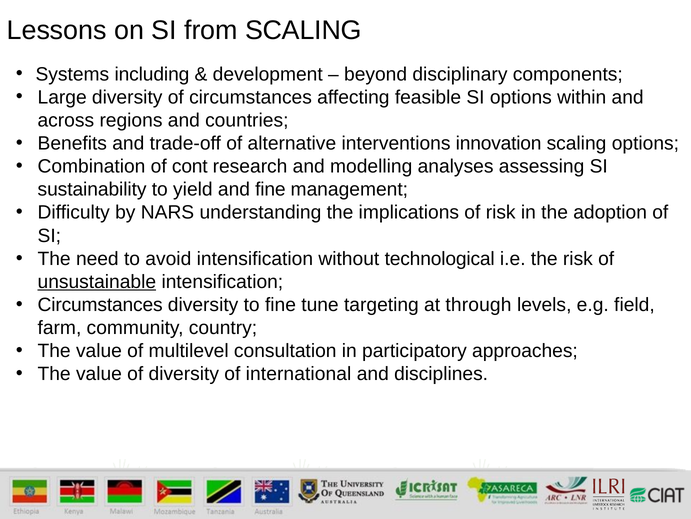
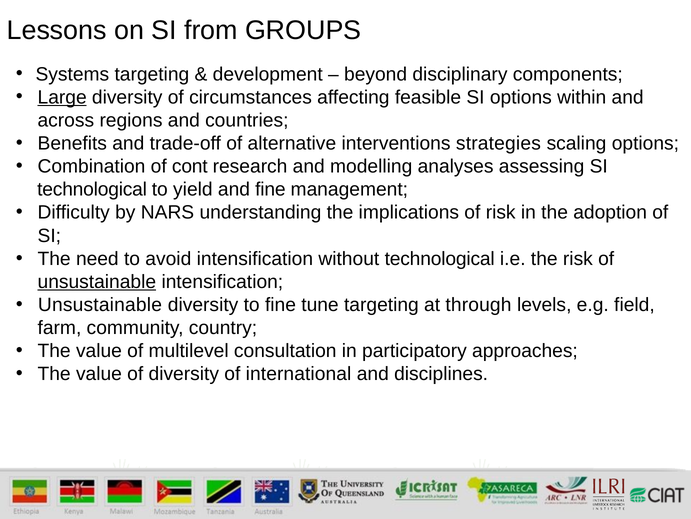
from SCALING: SCALING -> GROUPS
Systems including: including -> targeting
Large underline: none -> present
innovation: innovation -> strategies
sustainability at (92, 189): sustainability -> technological
Circumstances at (100, 304): Circumstances -> Unsustainable
